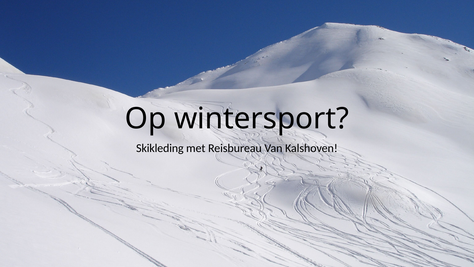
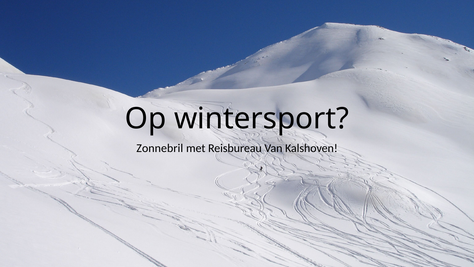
Skikleding: Skikleding -> Zonnebril
